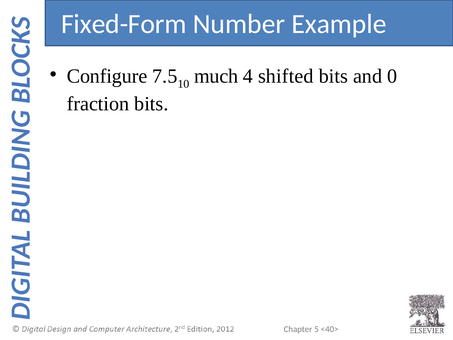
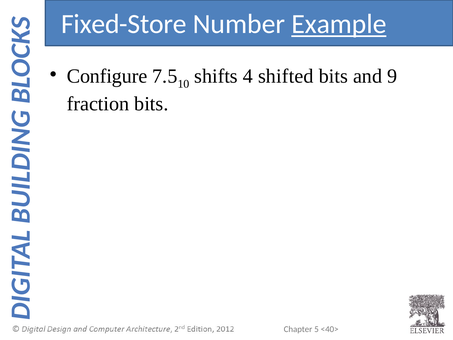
Fixed-Form: Fixed-Form -> Fixed-Store
Example underline: none -> present
much: much -> shifts
0: 0 -> 9
